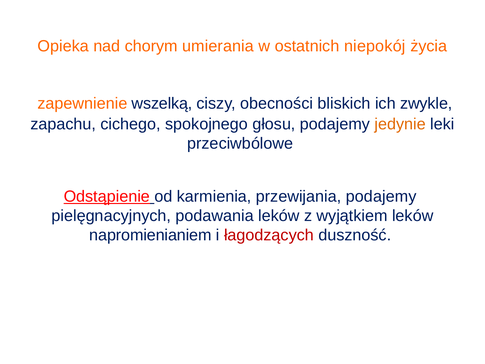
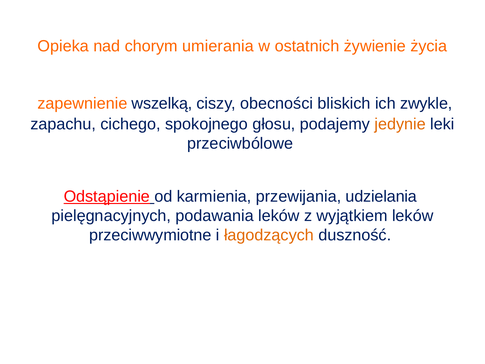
niepokój: niepokój -> żywienie
przewijania podajemy: podajemy -> udzielania
napromienianiem: napromienianiem -> przeciwwymiotne
łagodzących colour: red -> orange
